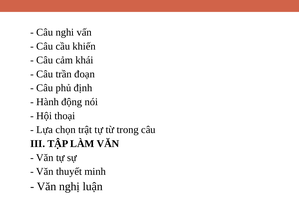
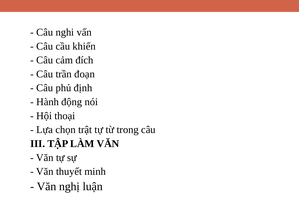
khái: khái -> đích
